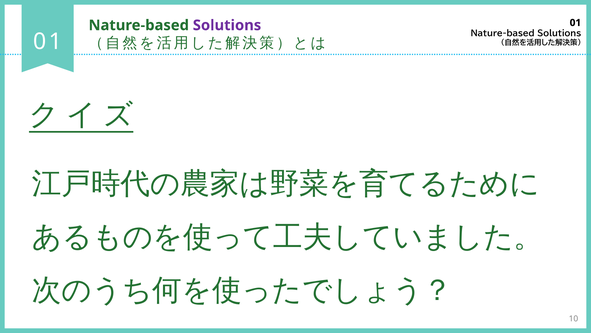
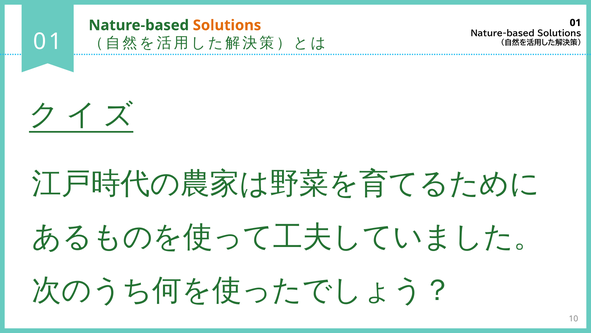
Solutions at (227, 25) colour: purple -> orange
